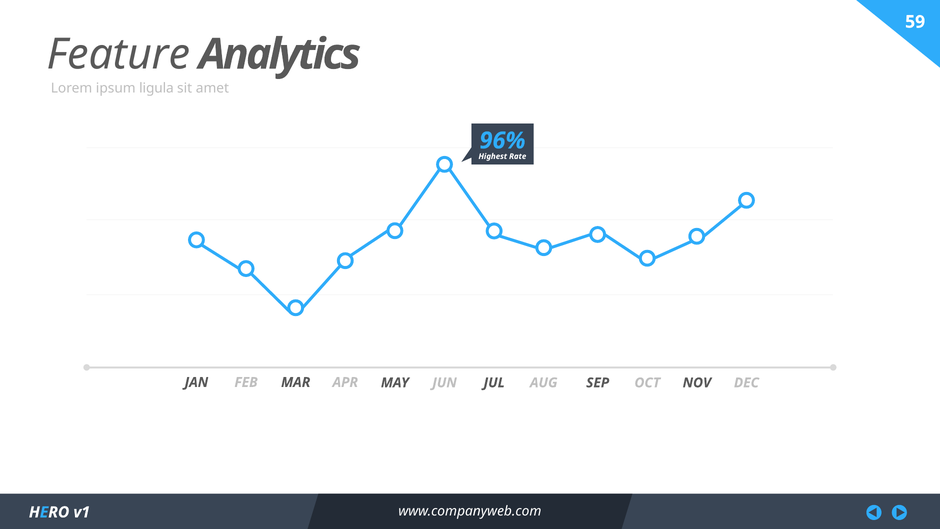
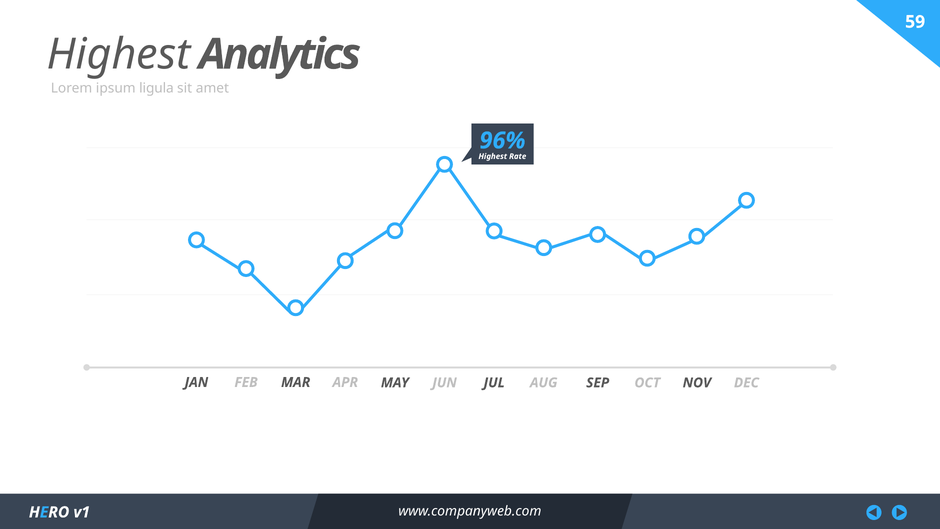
Feature at (119, 54): Feature -> Highest
